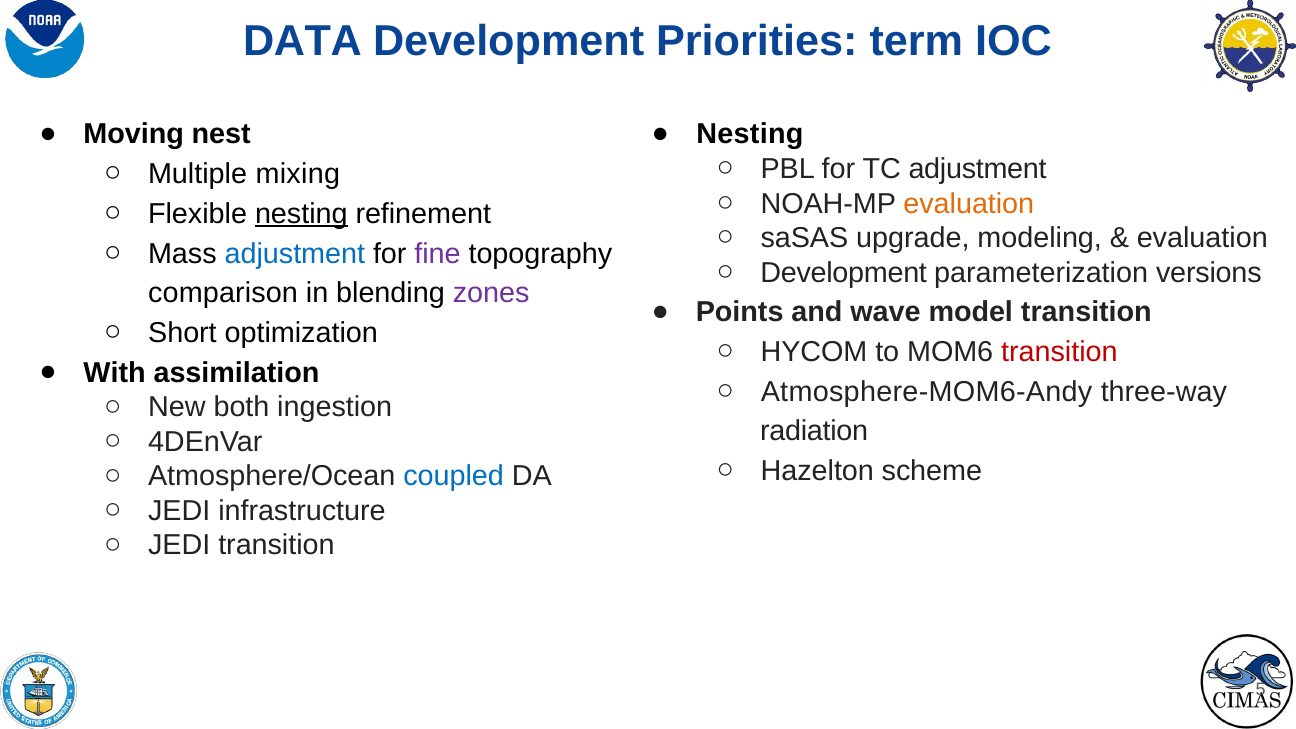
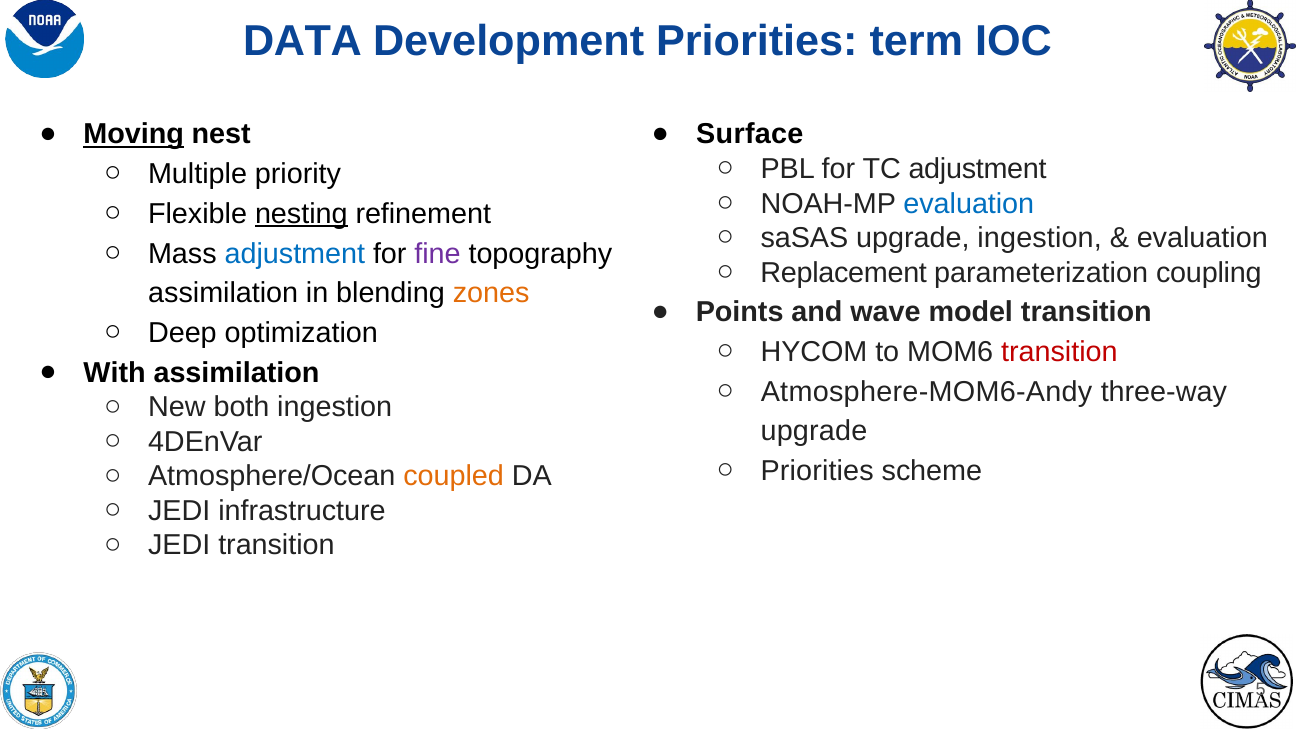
Moving underline: none -> present
Nesting at (750, 134): Nesting -> Surface
mixing: mixing -> priority
evaluation at (969, 204) colour: orange -> blue
upgrade modeling: modeling -> ingestion
Development at (844, 273): Development -> Replacement
versions: versions -> coupling
comparison at (223, 293): comparison -> assimilation
zones colour: purple -> orange
Short: Short -> Deep
radiation at (814, 431): radiation -> upgrade
Hazelton at (817, 471): Hazelton -> Priorities
coupled colour: blue -> orange
